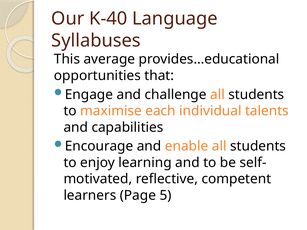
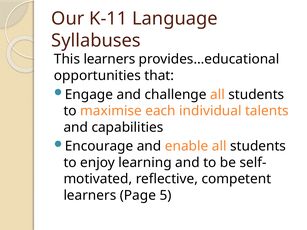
K-40: K-40 -> K-11
This average: average -> learners
